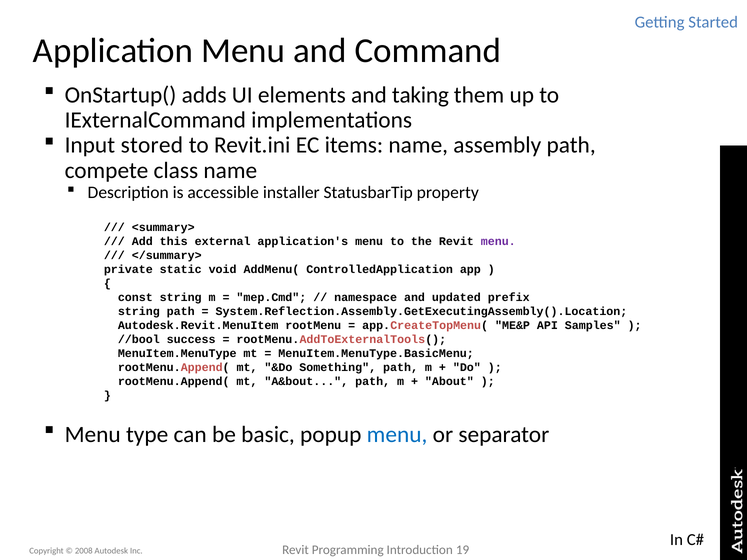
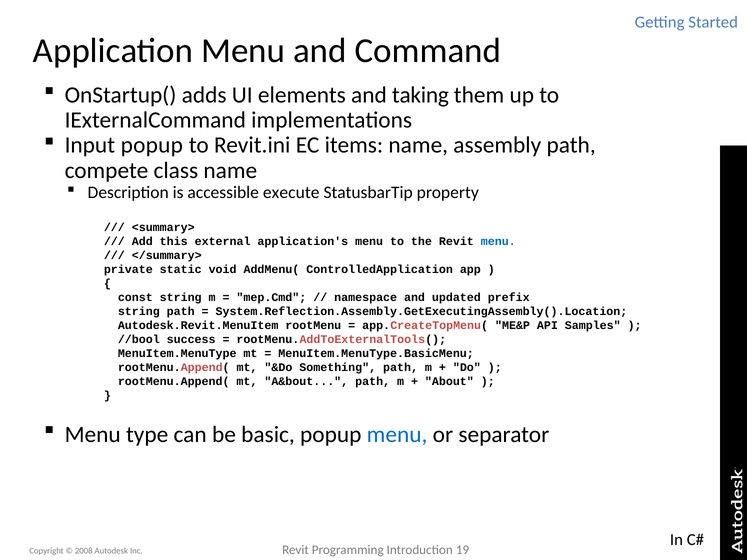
Input stored: stored -> popup
installer: installer -> execute
menu at (498, 242) colour: purple -> blue
